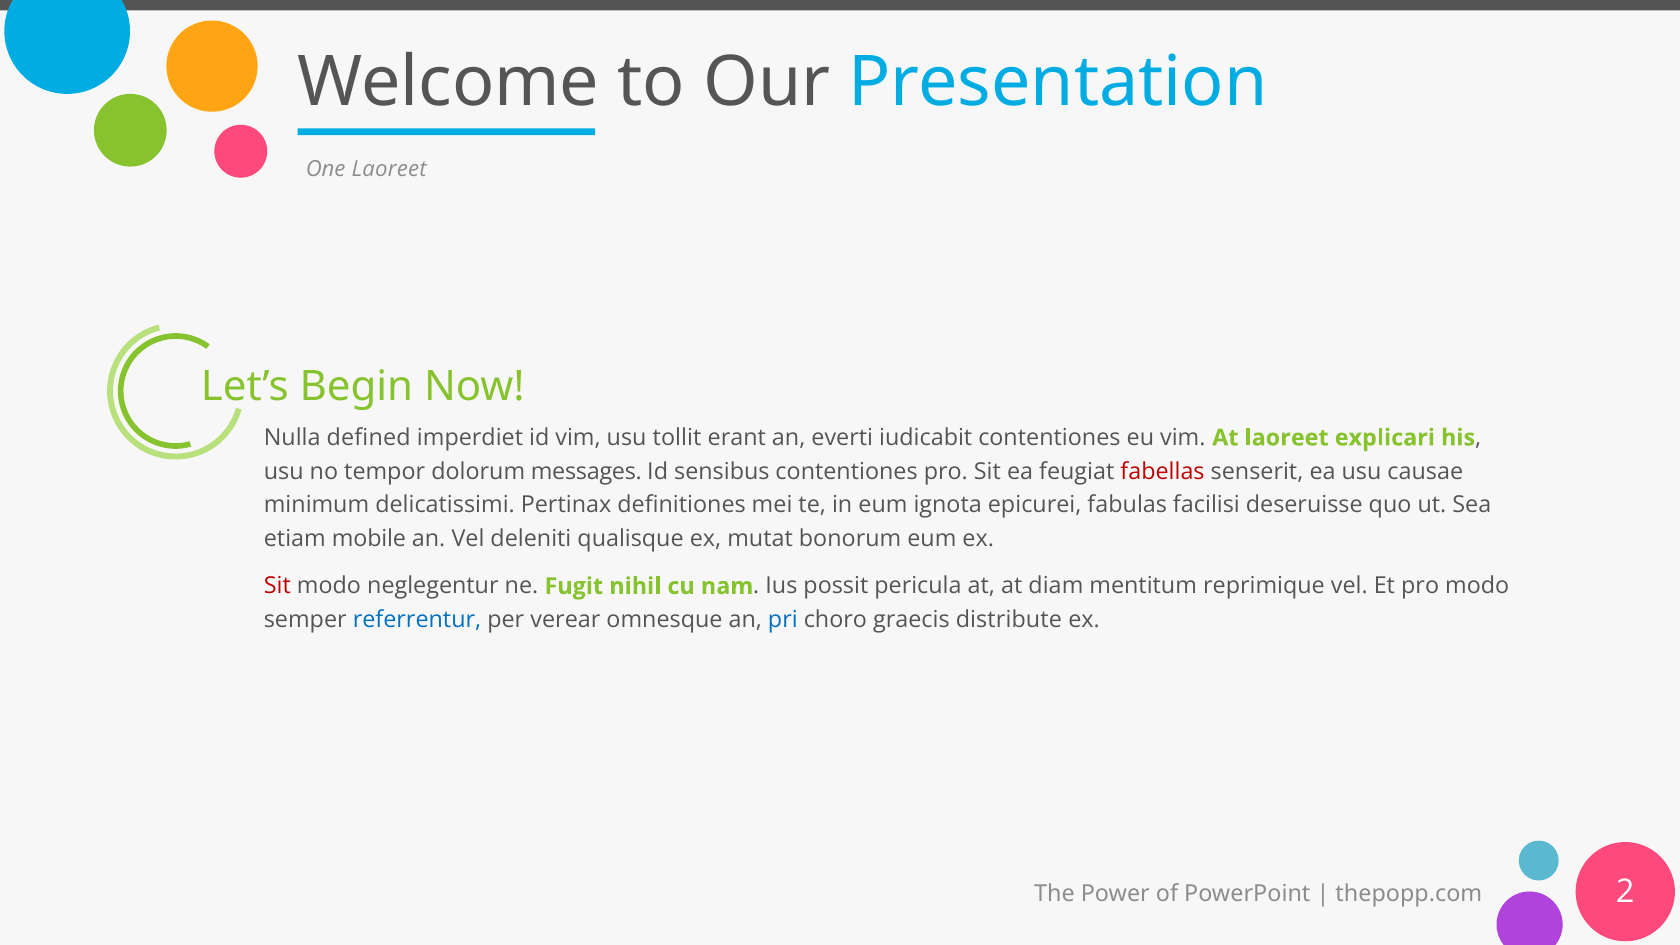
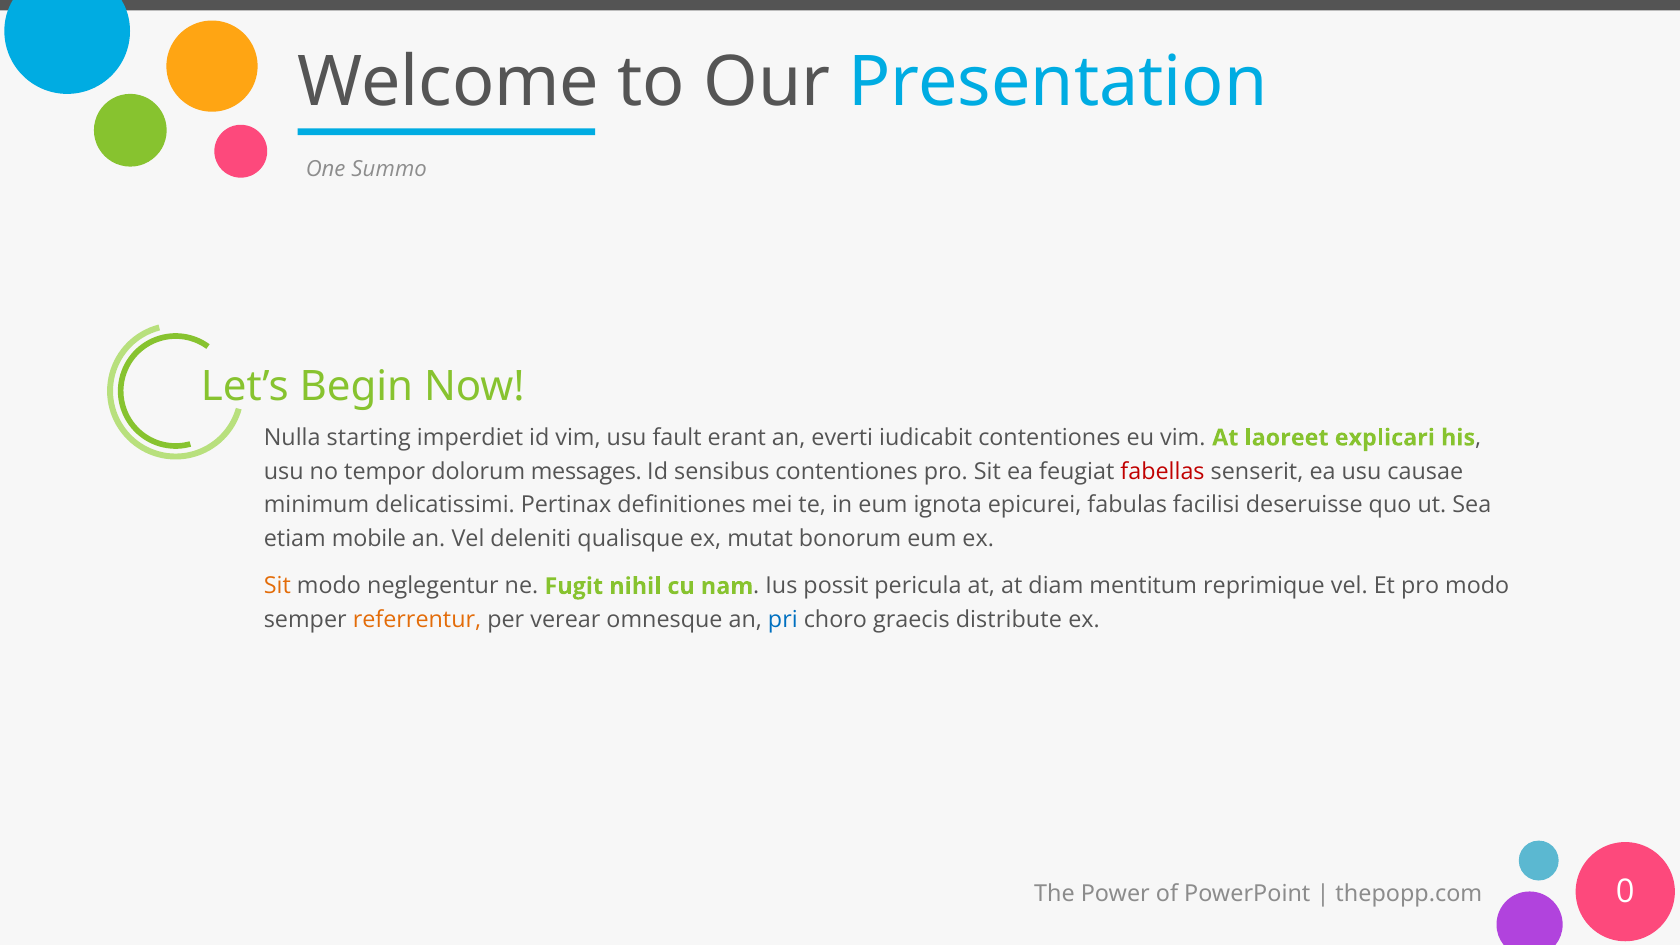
One Laoreet: Laoreet -> Summo
defined: defined -> starting
tollit: tollit -> fault
Sit at (277, 586) colour: red -> orange
referrentur colour: blue -> orange
2: 2 -> 0
